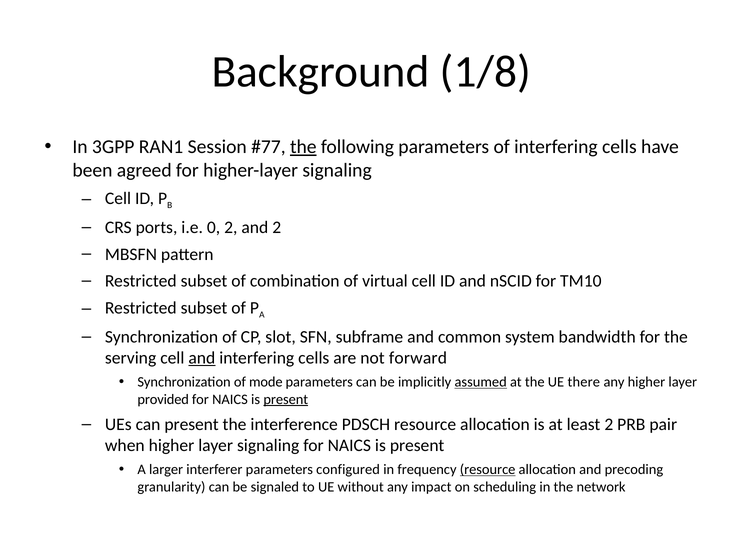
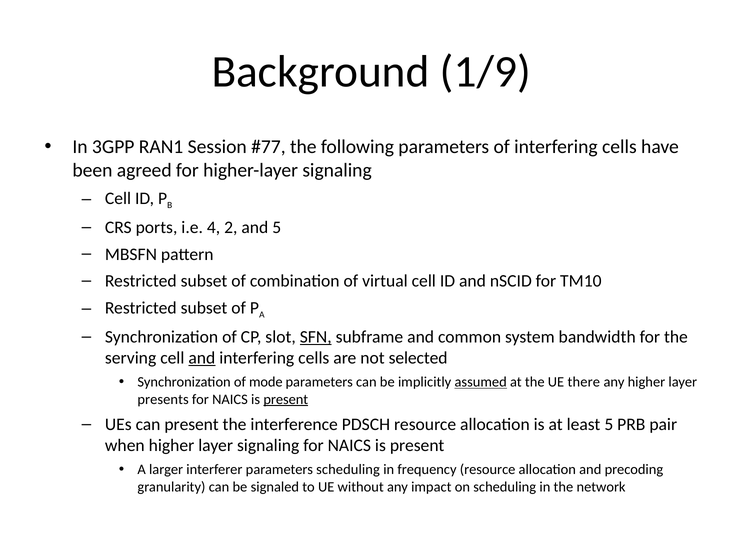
1/8: 1/8 -> 1/9
the at (303, 147) underline: present -> none
0: 0 -> 4
and 2: 2 -> 5
SFN underline: none -> present
forward: forward -> selected
provided: provided -> presents
least 2: 2 -> 5
parameters configured: configured -> scheduling
resource at (488, 470) underline: present -> none
